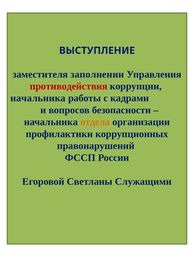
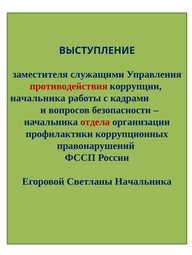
заполнении: заполнении -> служащими
отдела colour: orange -> red
Светланы Служащими: Служащими -> Начальника
